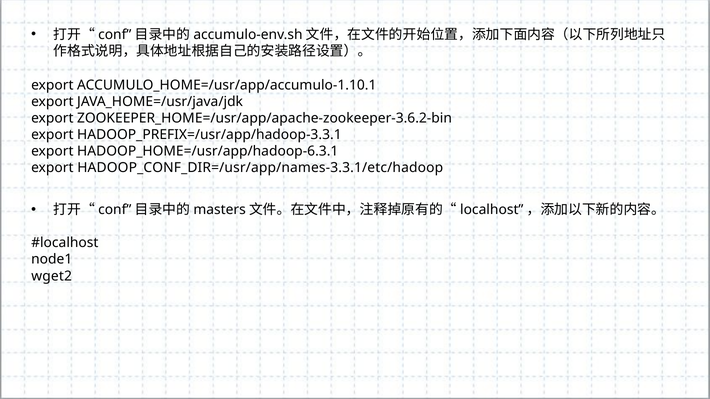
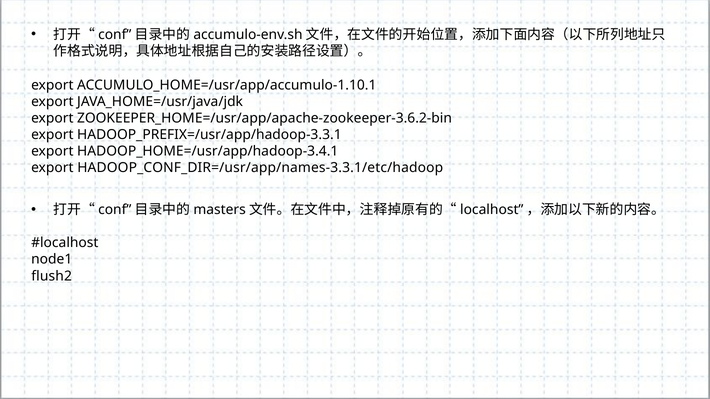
HADOOP_HOME=/usr/app/hadoop-6.3.1: HADOOP_HOME=/usr/app/hadoop-6.3.1 -> HADOOP_HOME=/usr/app/hadoop-3.4.1
wget2: wget2 -> flush2
